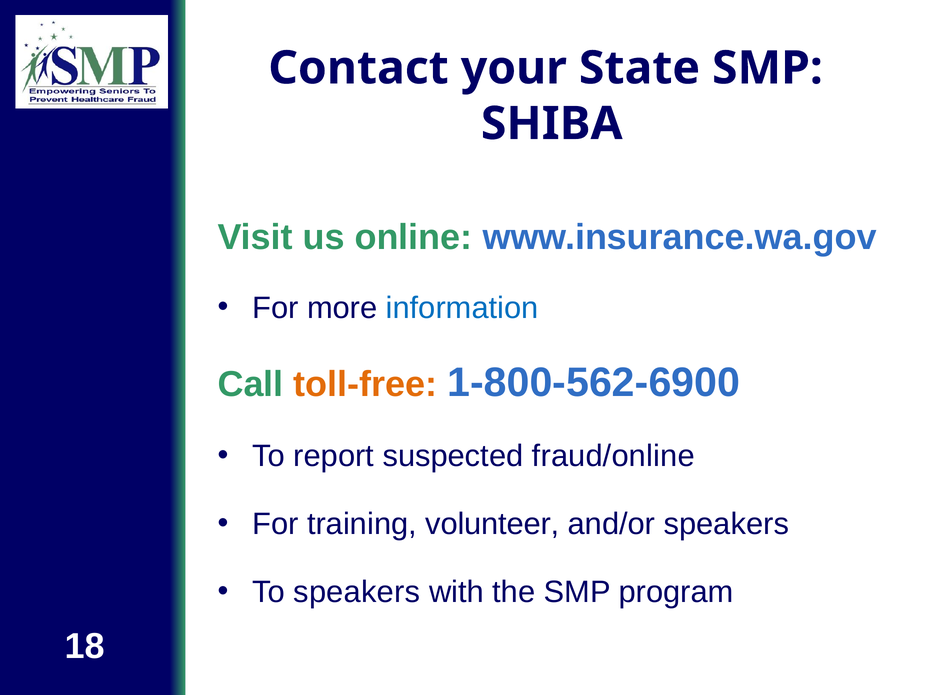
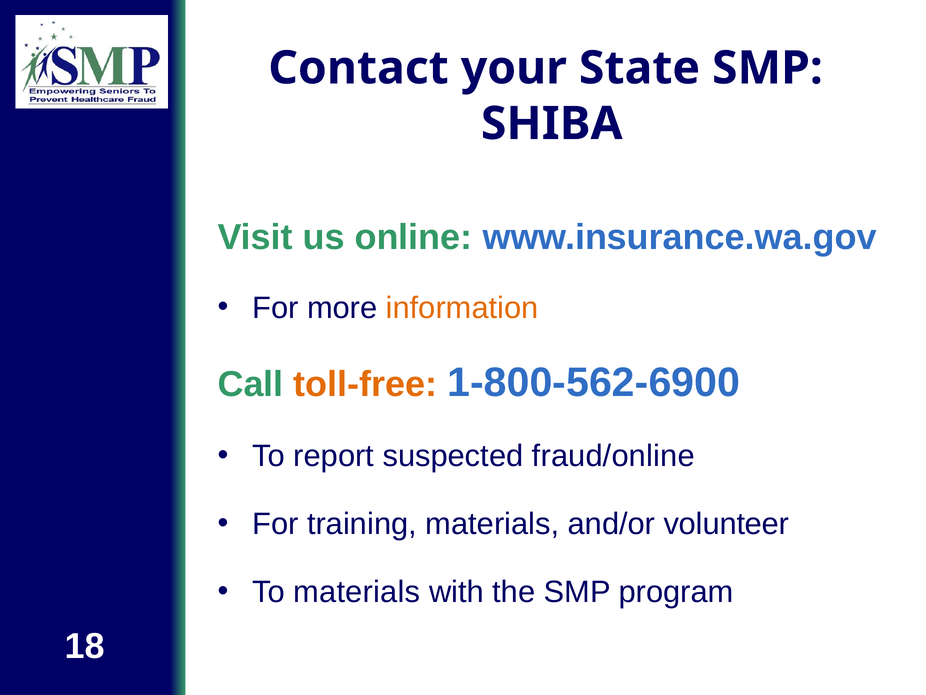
information colour: blue -> orange
training volunteer: volunteer -> materials
and/or speakers: speakers -> volunteer
To speakers: speakers -> materials
